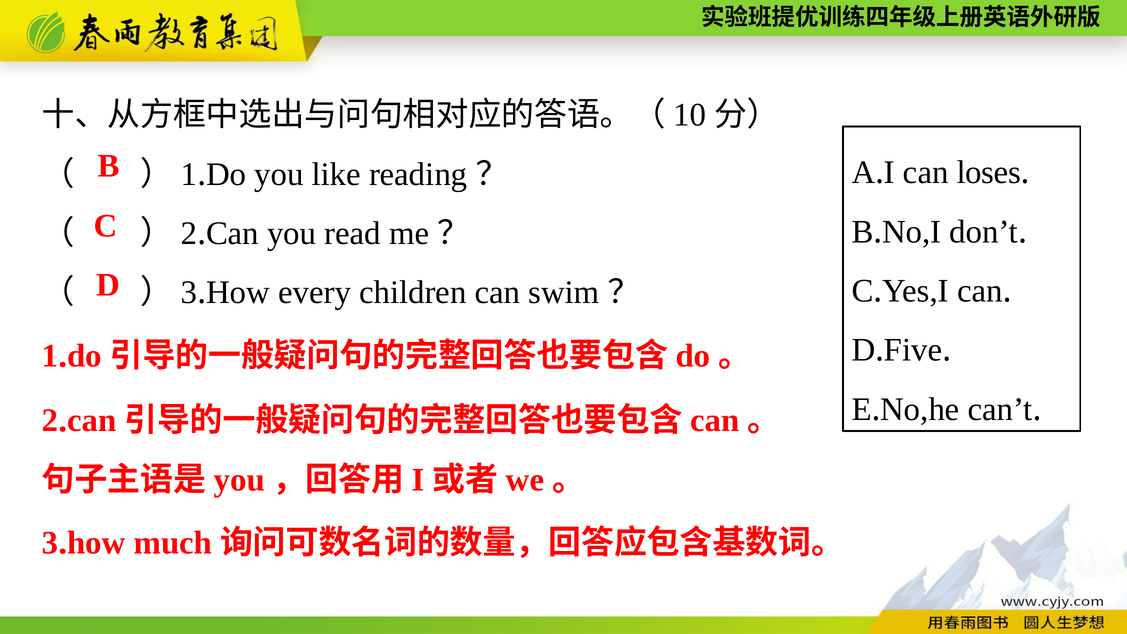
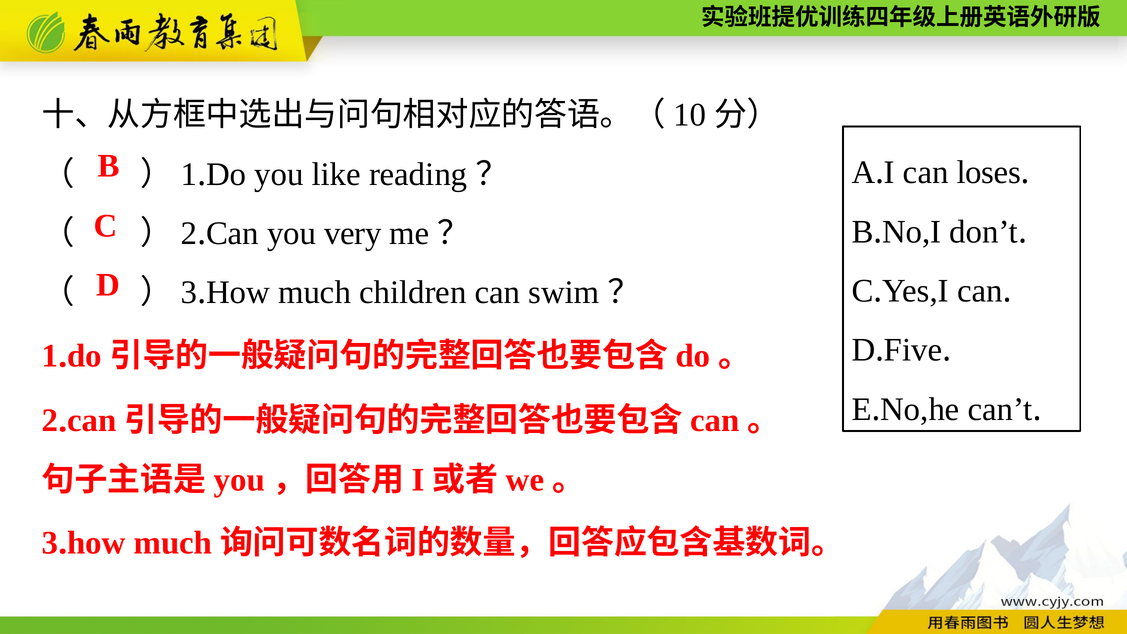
read: read -> very
every at (314, 293): every -> much
